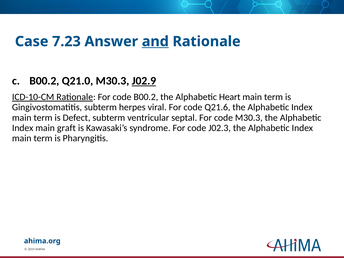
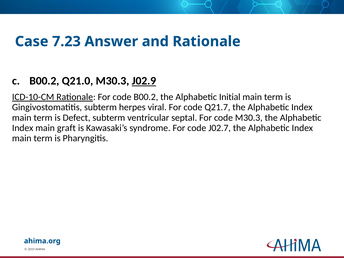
and underline: present -> none
Heart: Heart -> Initial
Q21.6: Q21.6 -> Q21.7
J02.3: J02.3 -> J02.7
